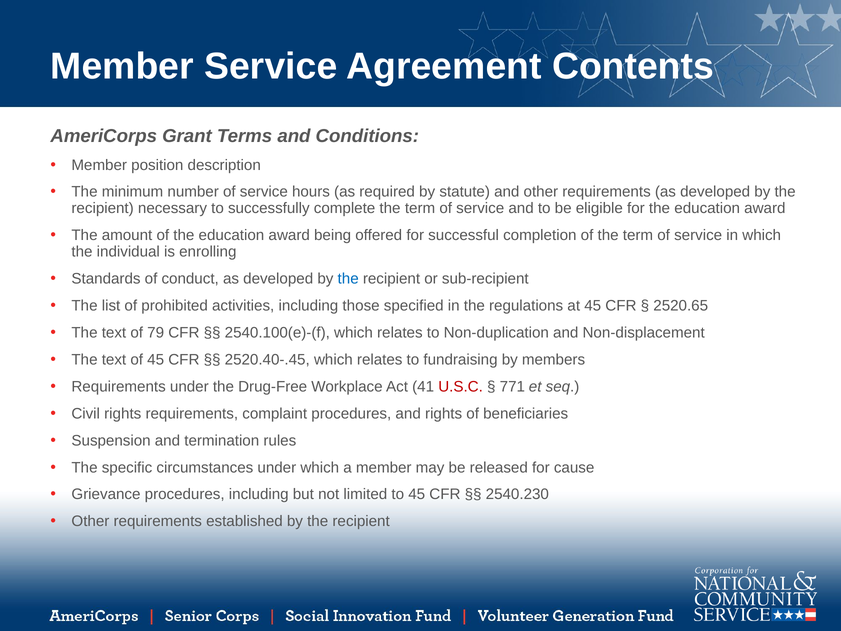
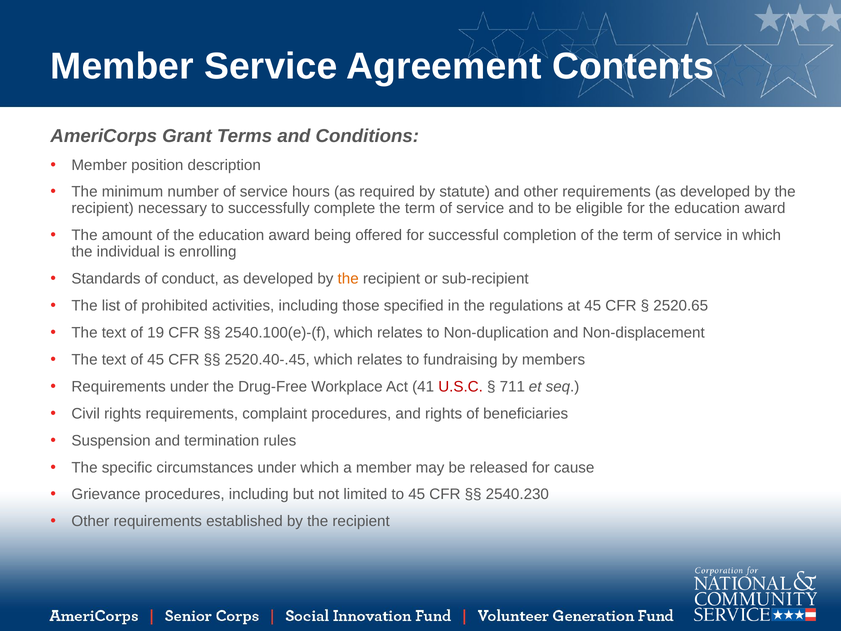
the at (348, 279) colour: blue -> orange
79: 79 -> 19
771: 771 -> 711
